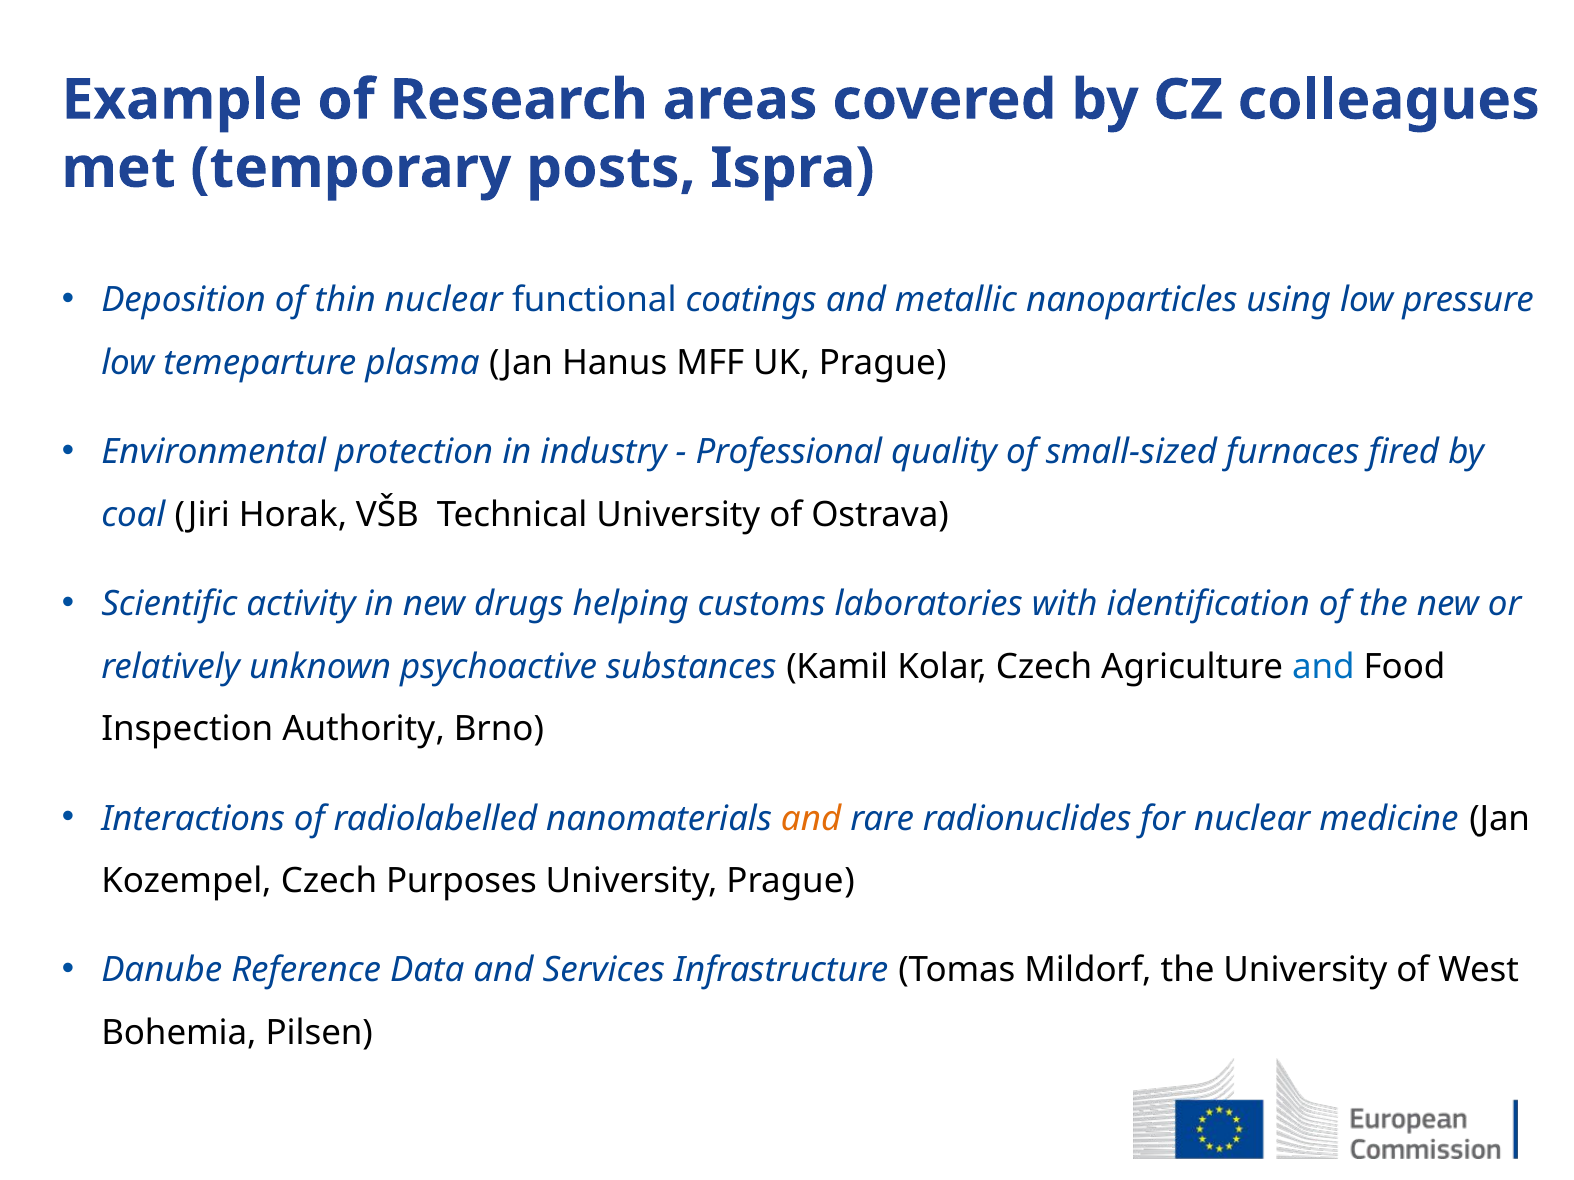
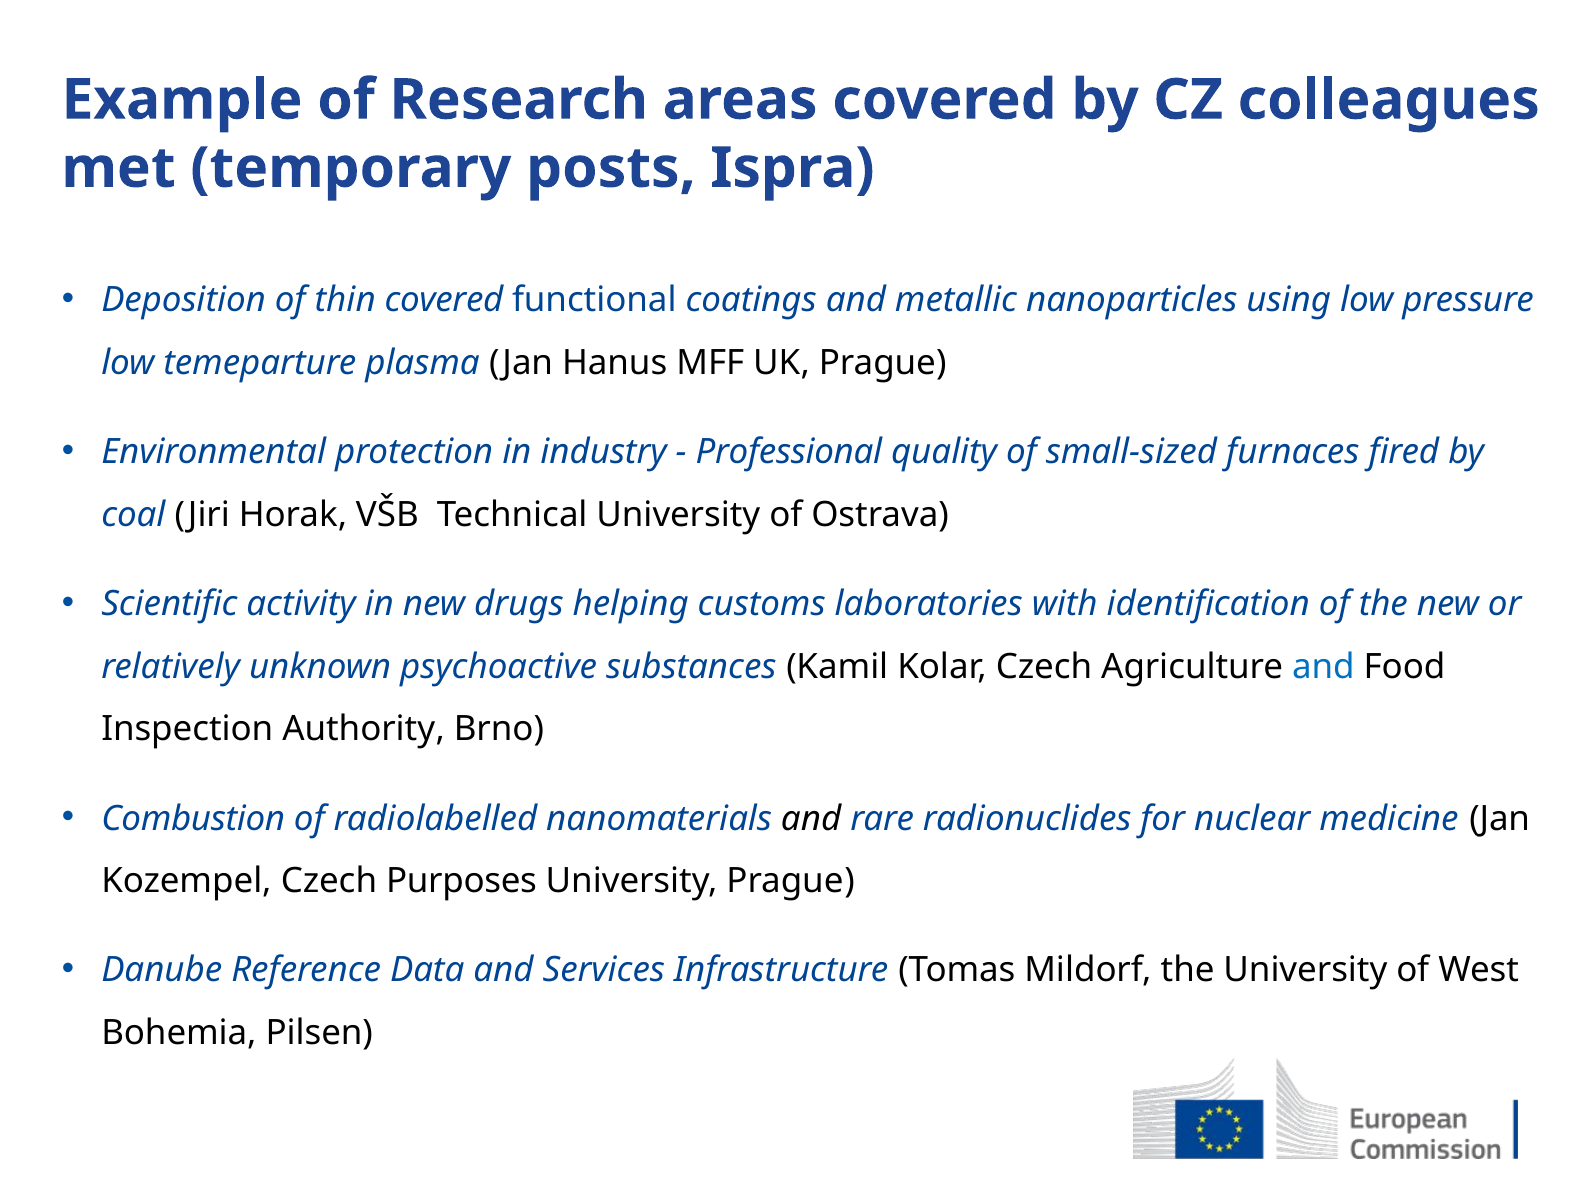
thin nuclear: nuclear -> covered
Interactions: Interactions -> Combustion
and at (811, 819) colour: orange -> black
